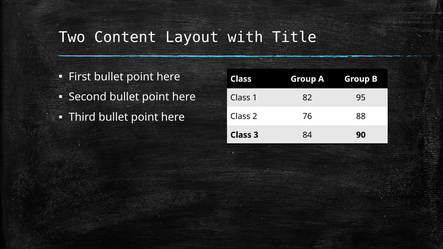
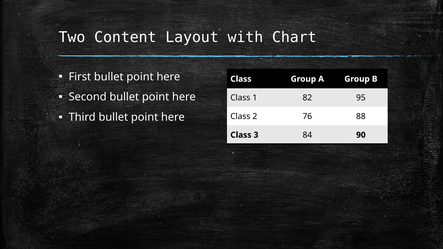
Title: Title -> Chart
